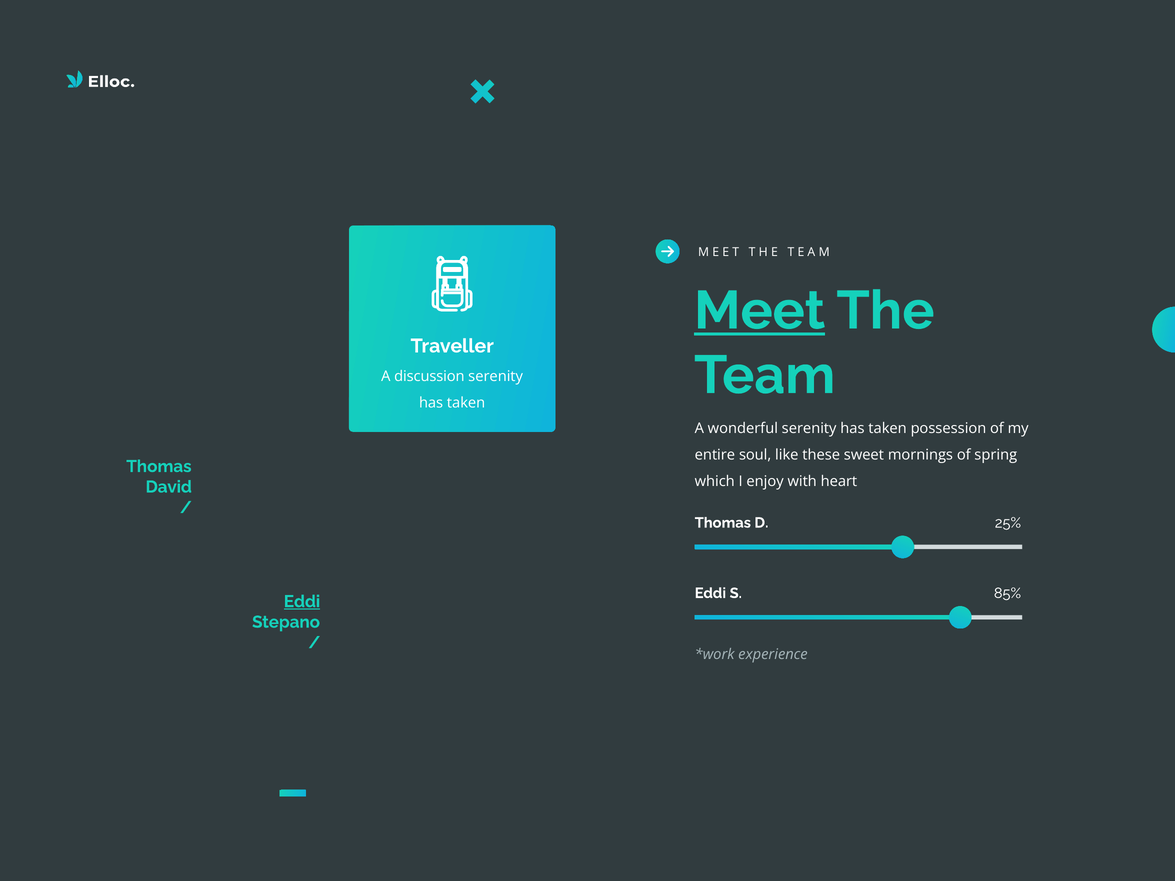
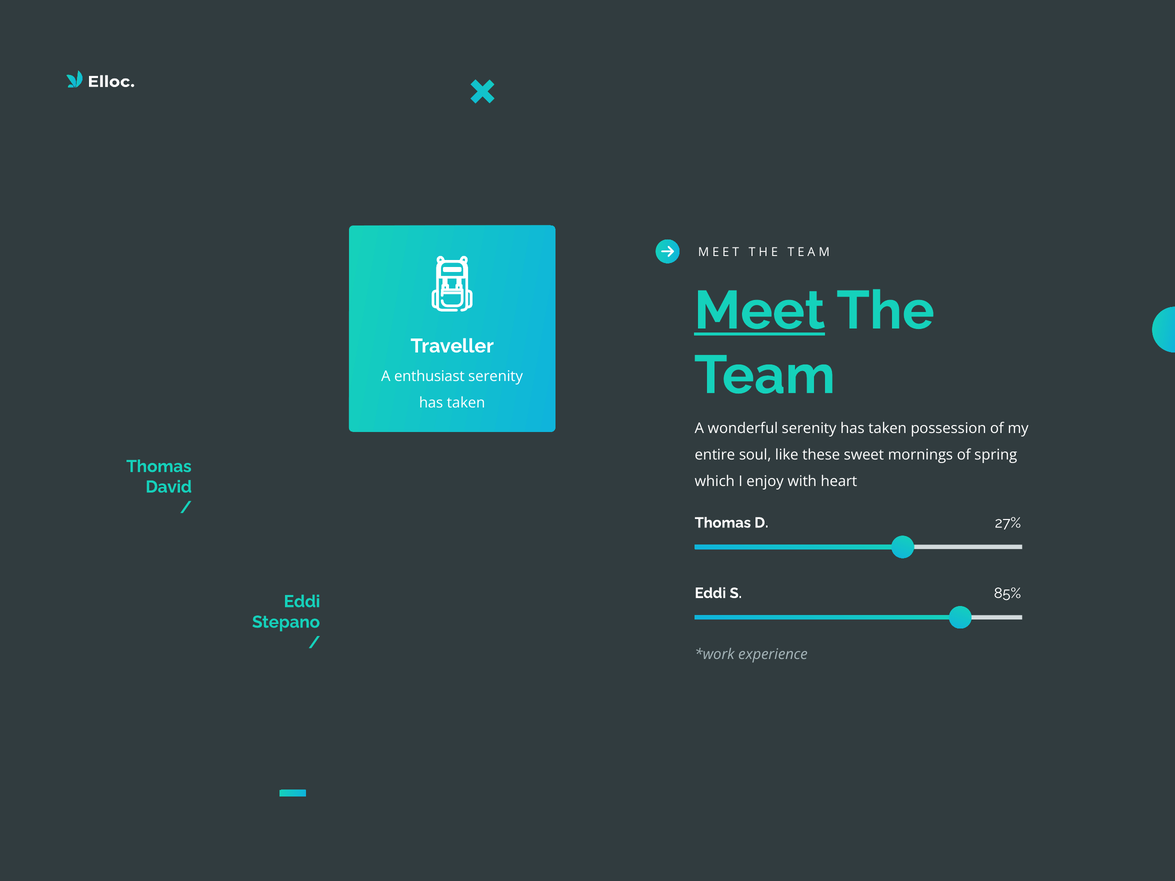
discussion: discussion -> enthusiast
25%: 25% -> 27%
Eddi at (302, 602) underline: present -> none
